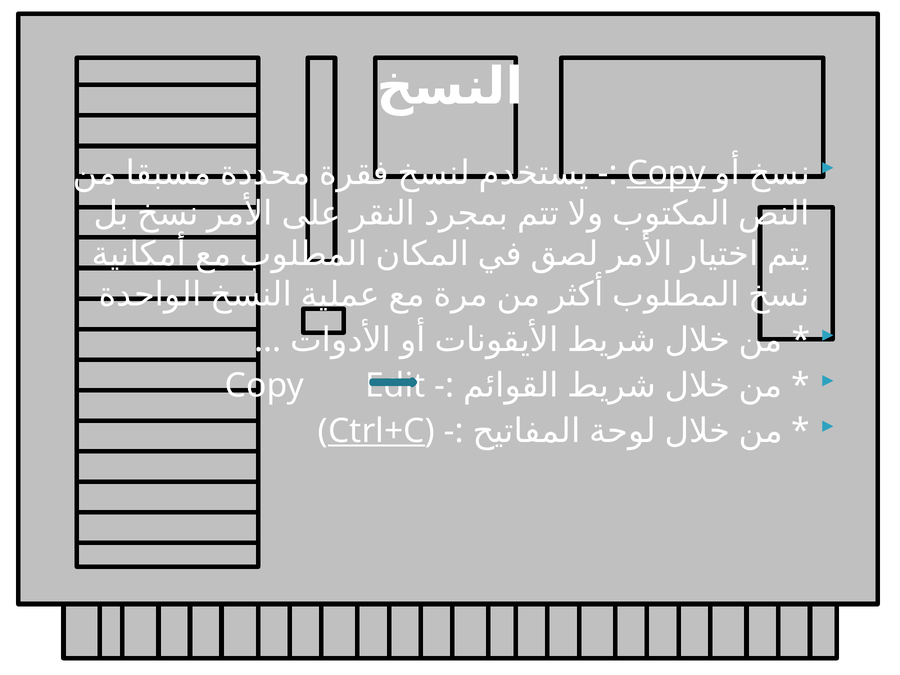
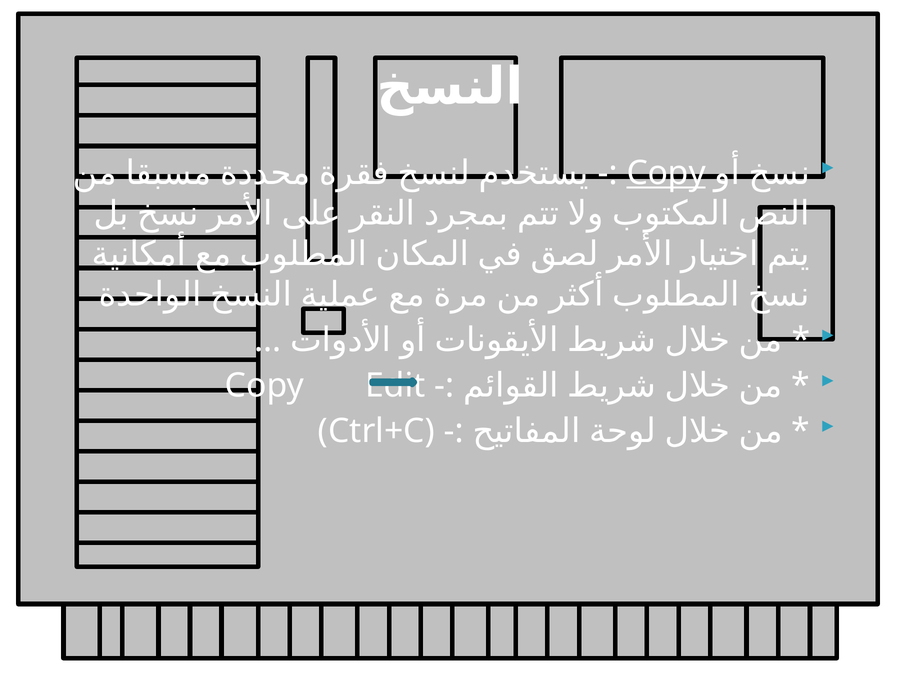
Ctrl+C underline: present -> none
